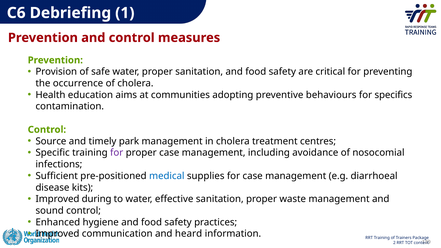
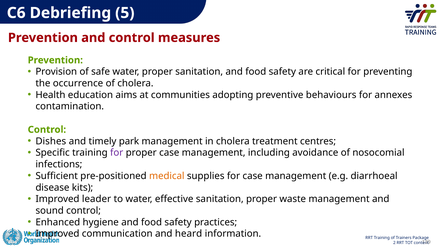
1: 1 -> 5
specifics: specifics -> annexes
Source: Source -> Dishes
medical colour: blue -> orange
during: during -> leader
